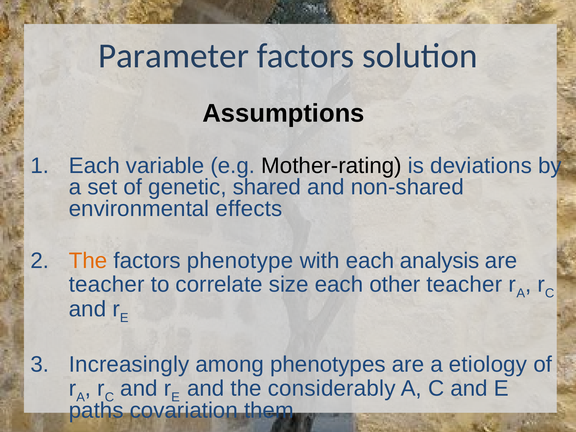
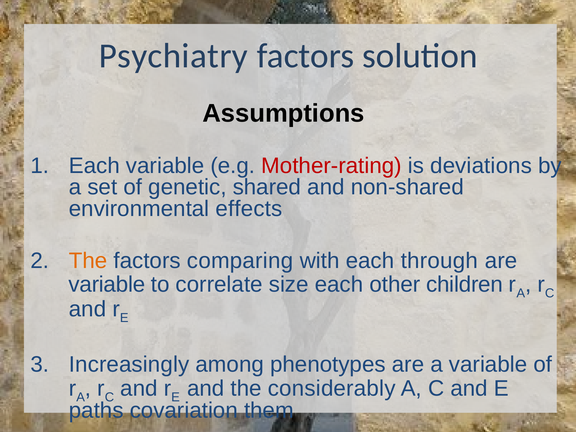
Parameter: Parameter -> Psychiatry
Mother-rating colour: black -> red
phenotype: phenotype -> comparing
analysis: analysis -> through
teacher at (107, 285): teacher -> variable
other teacher: teacher -> children
a etiology: etiology -> variable
